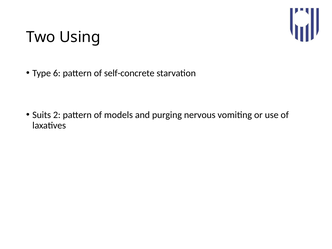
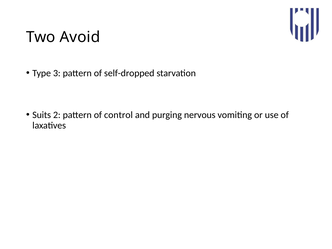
Using: Using -> Avoid
6: 6 -> 3
self-concrete: self-concrete -> self-dropped
models: models -> control
